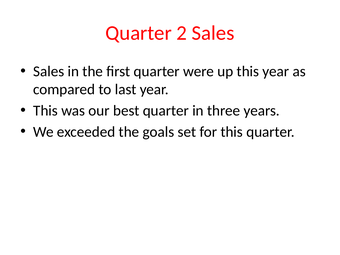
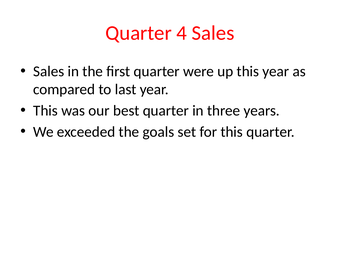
2: 2 -> 4
